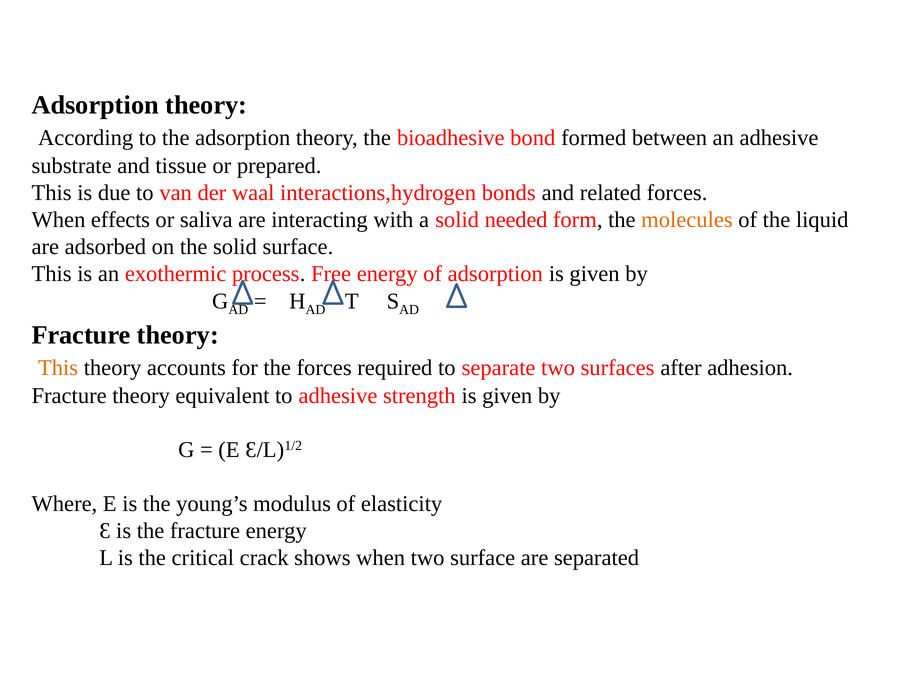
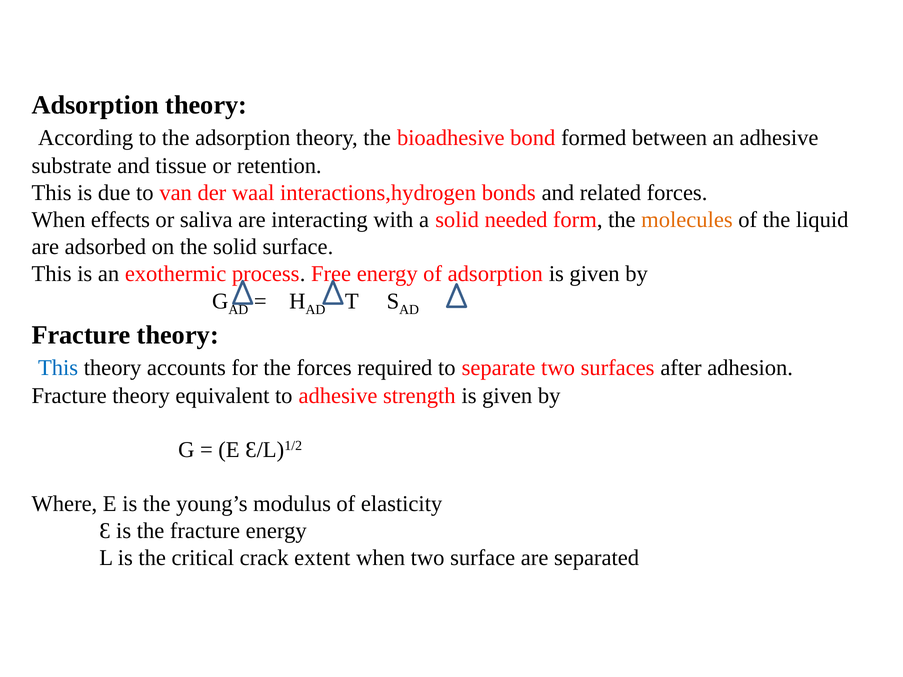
prepared: prepared -> retention
This at (58, 368) colour: orange -> blue
shows: shows -> extent
